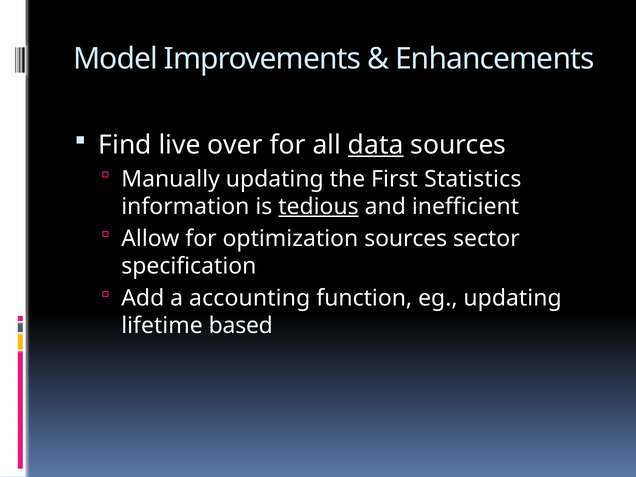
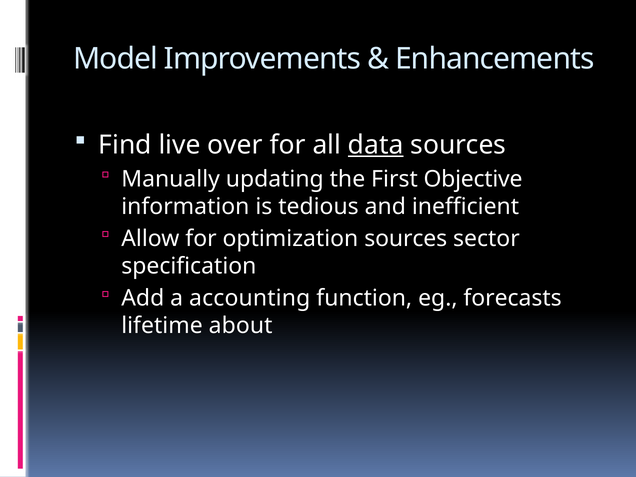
Statistics: Statistics -> Objective
tedious underline: present -> none
eg updating: updating -> forecasts
based: based -> about
